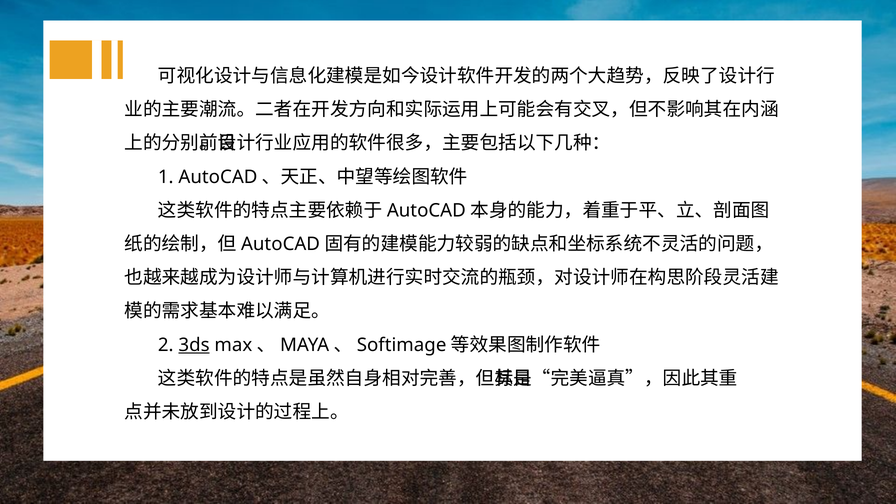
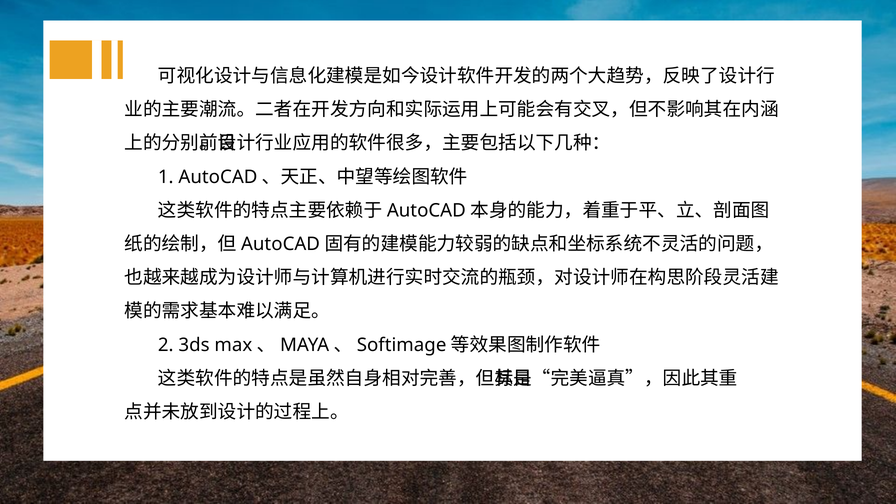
3ds underline: present -> none
